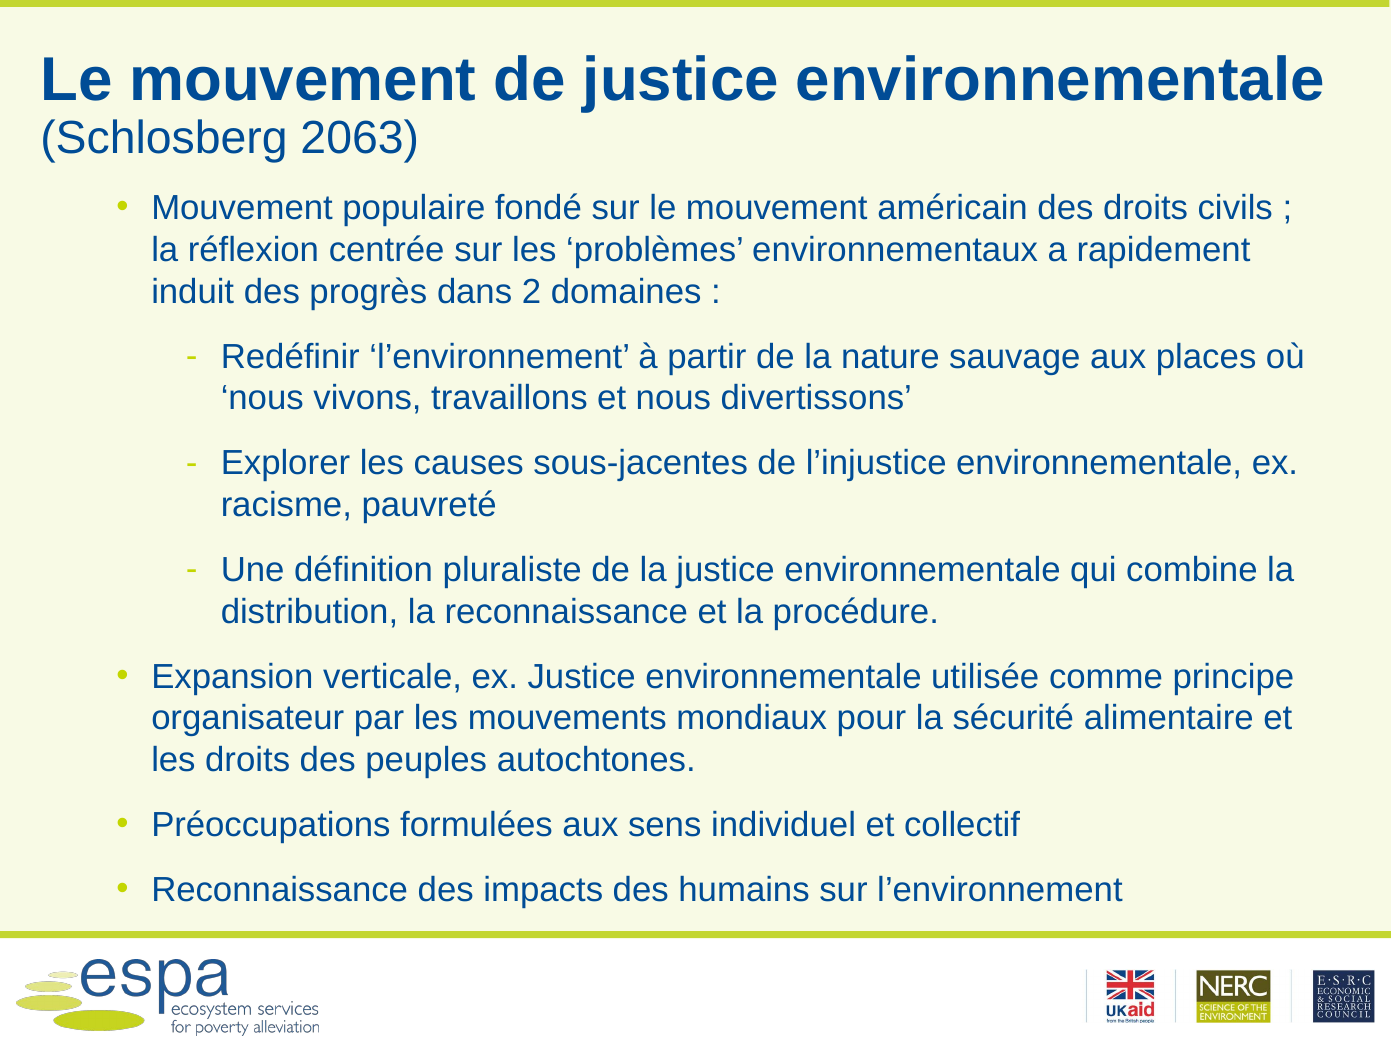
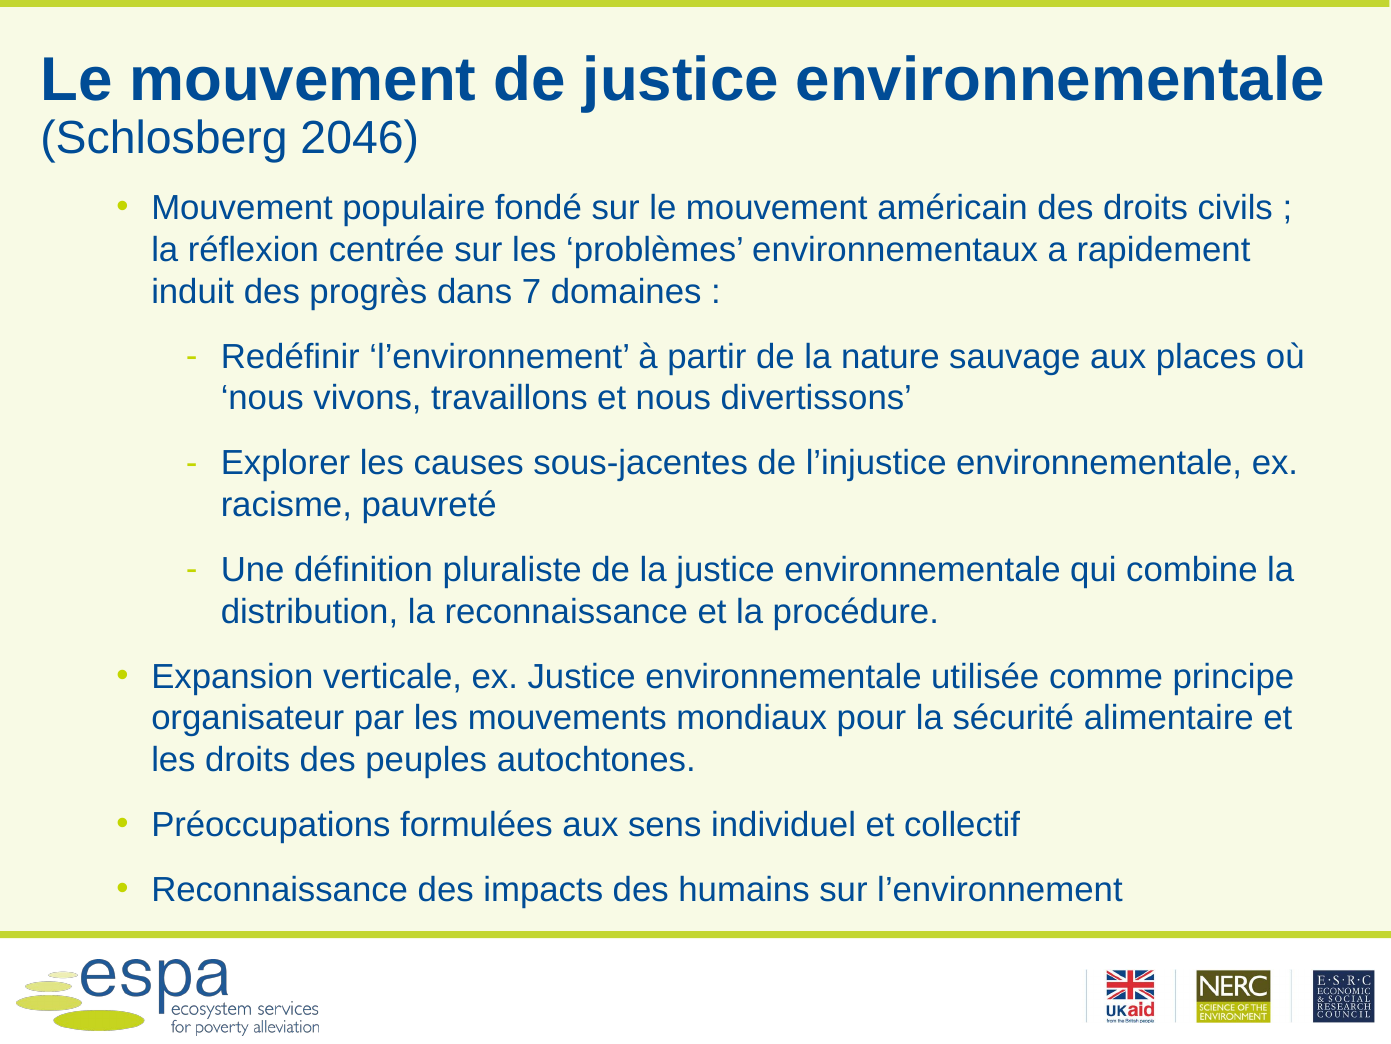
2063: 2063 -> 2046
2: 2 -> 7
